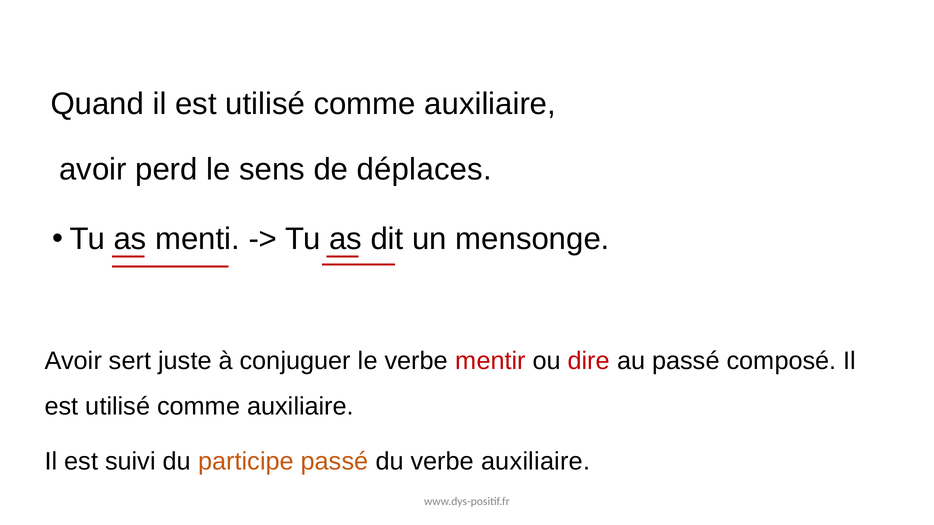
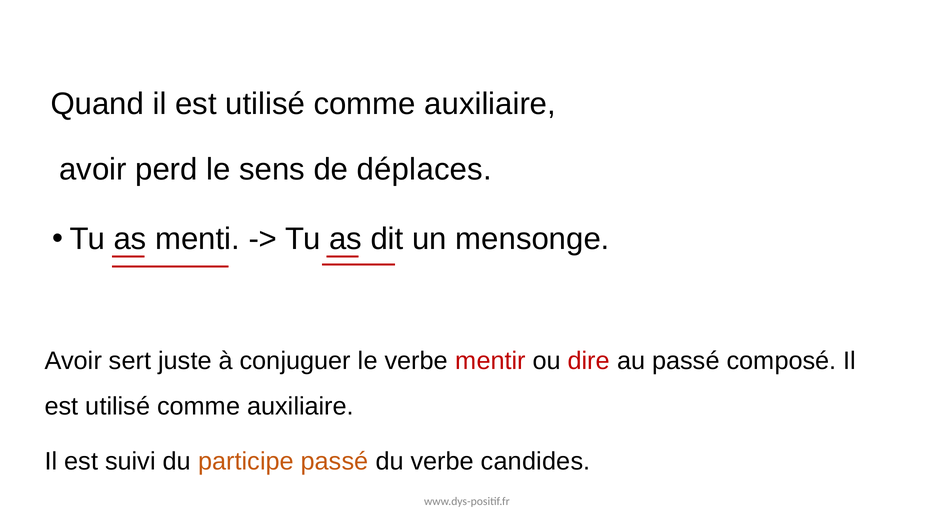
verbe auxiliaire: auxiliaire -> candides
